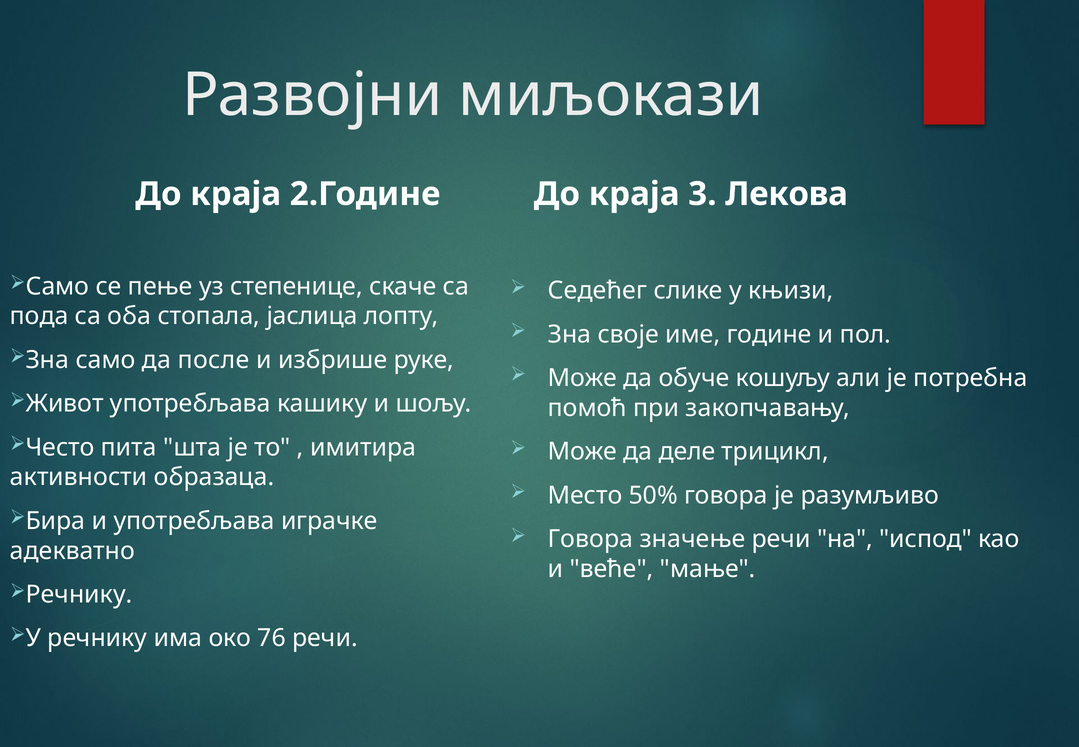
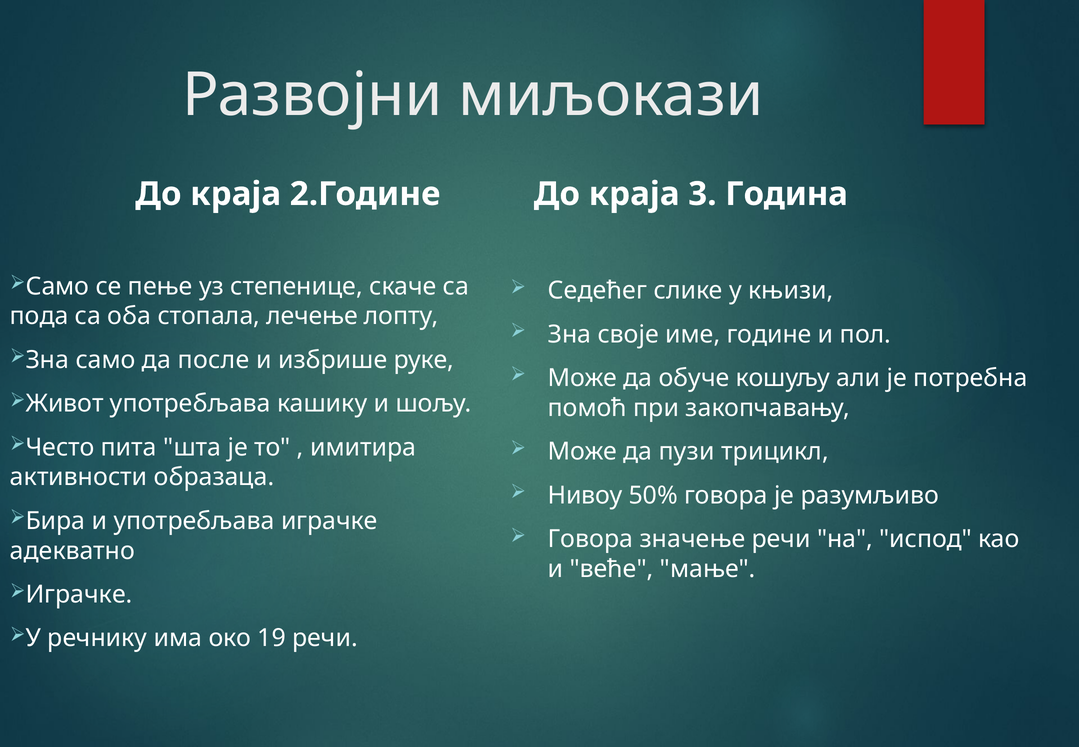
Лекова: Лекова -> Година
јаслица: јаслица -> лечење
деле: деле -> пузи
Место: Место -> Нивоу
Речнику at (79, 595): Речнику -> Играчке
76: 76 -> 19
